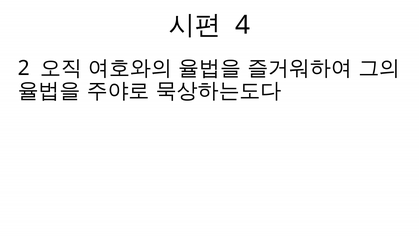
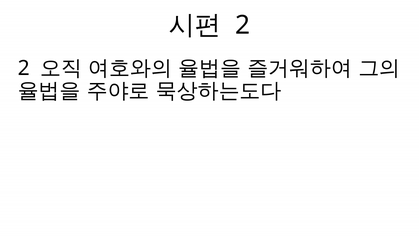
4 at (243, 25): 4 -> 2
